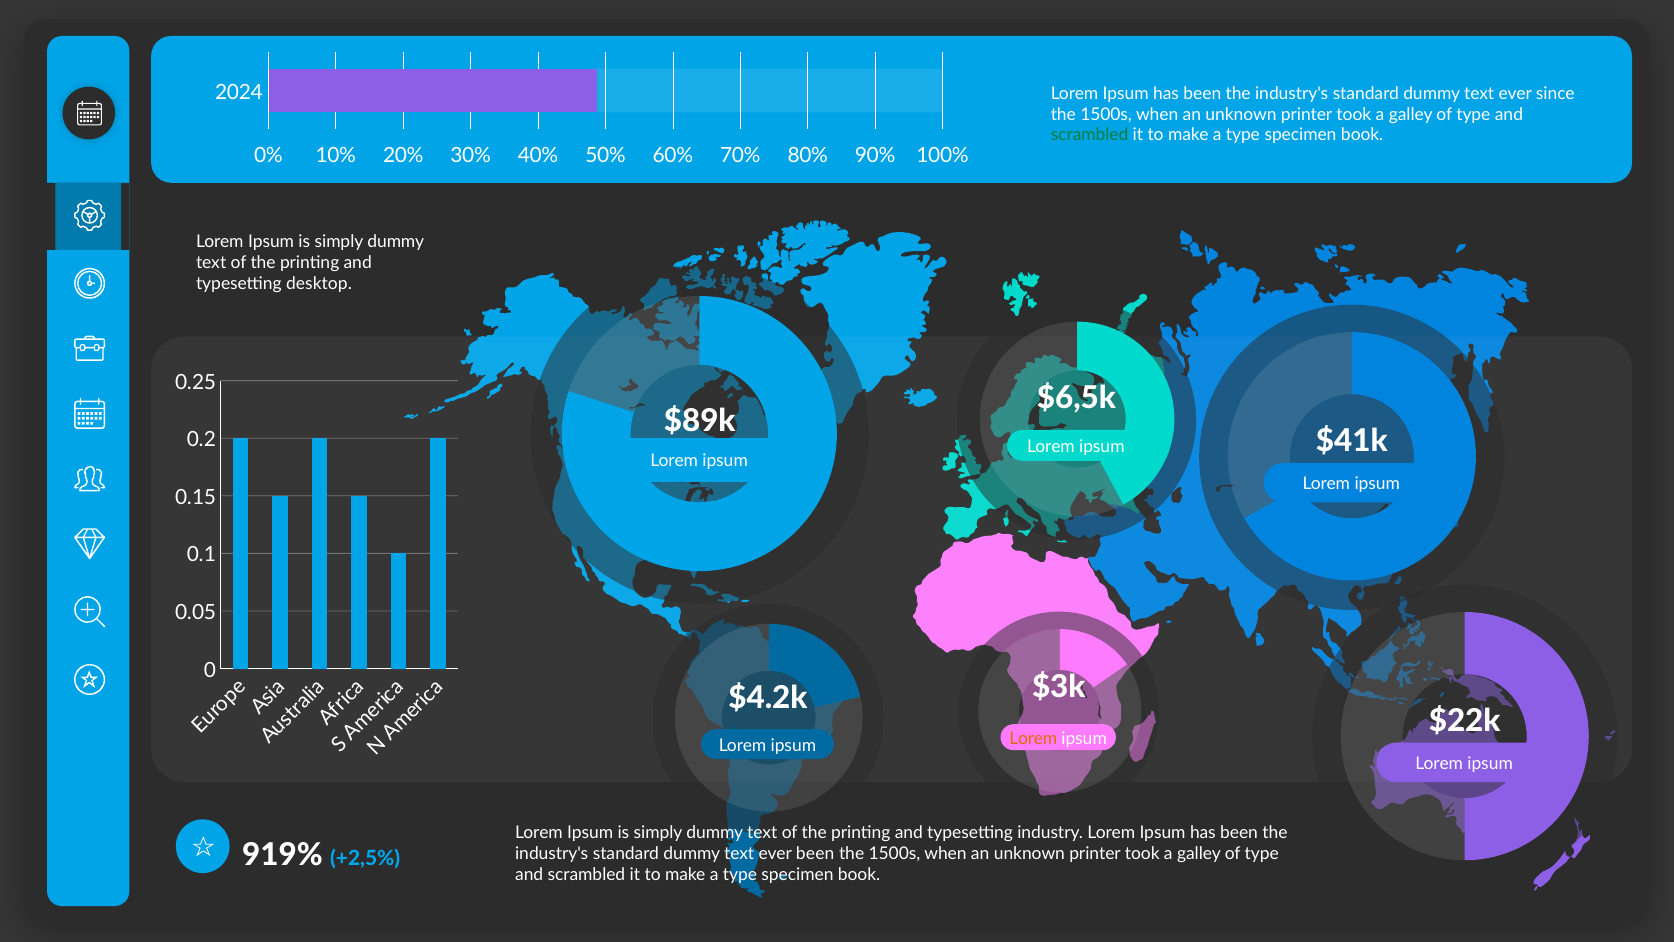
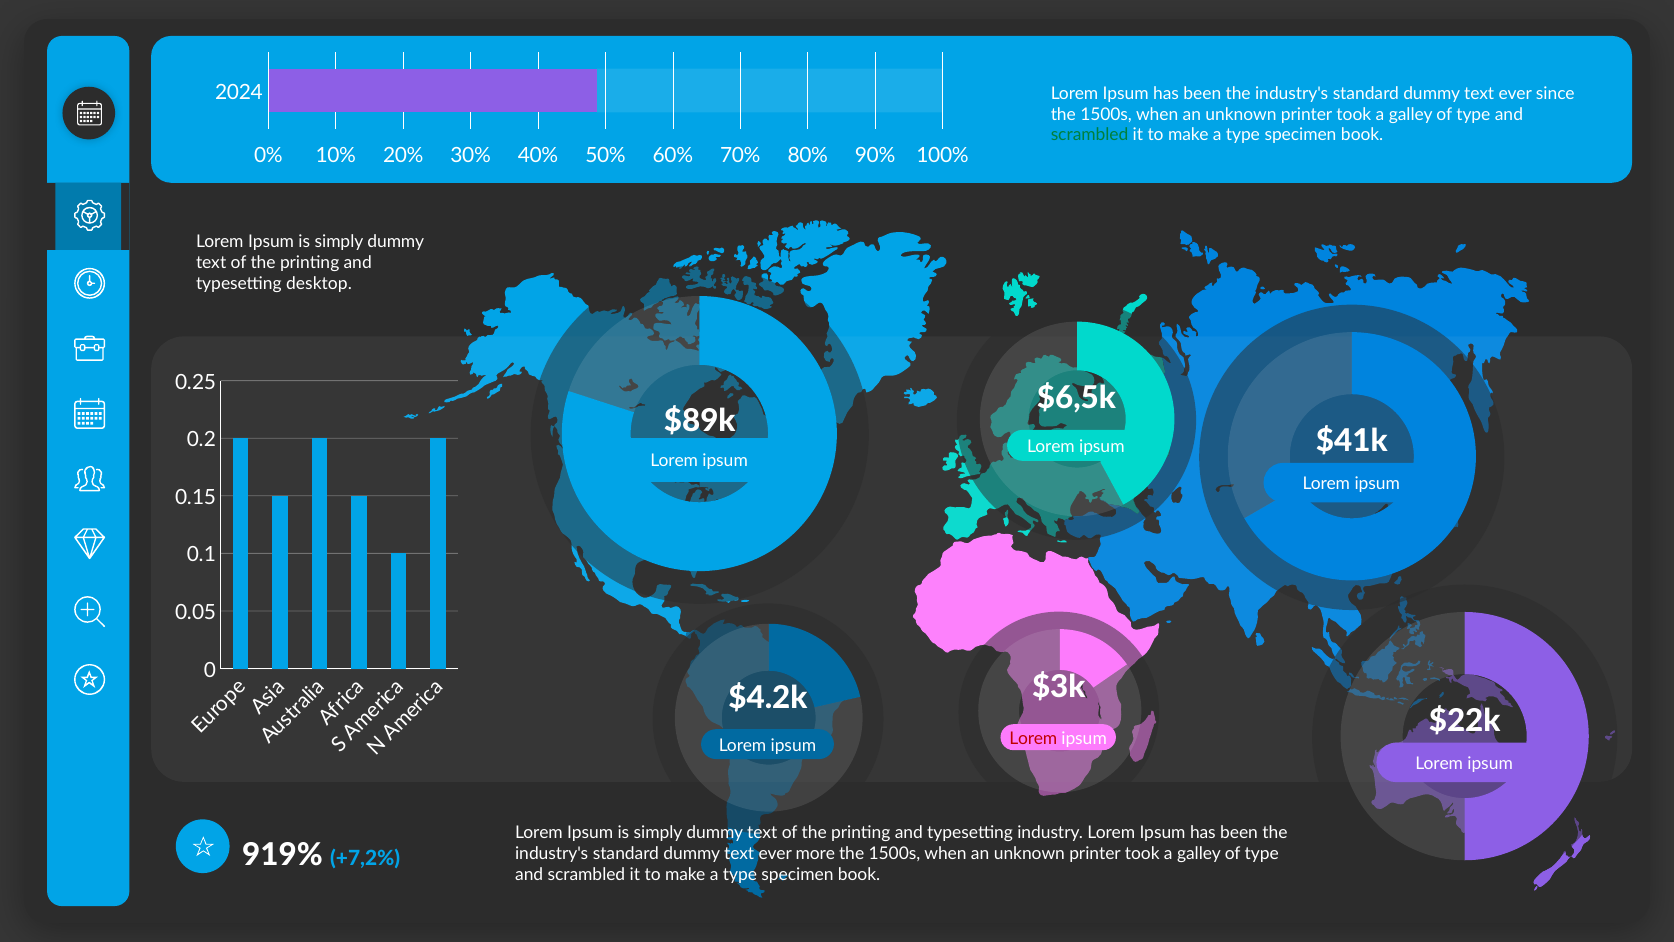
Lorem at (1033, 738) colour: orange -> red
+2,5%: +2,5% -> +7,2%
ever been: been -> more
